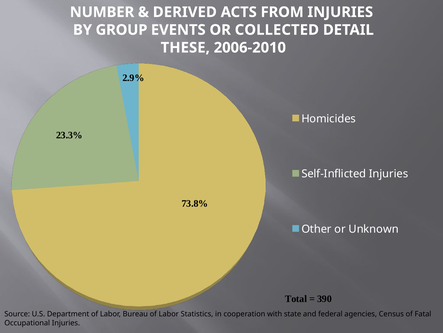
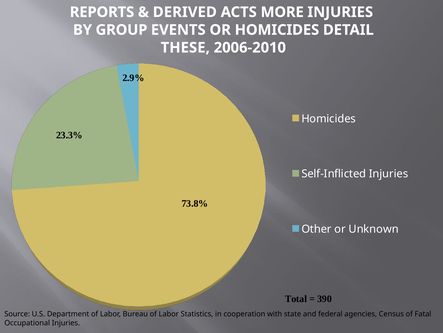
NUMBER: NUMBER -> REPORTS
FROM: FROM -> MORE
OR COLLECTED: COLLECTED -> HOMICIDES
